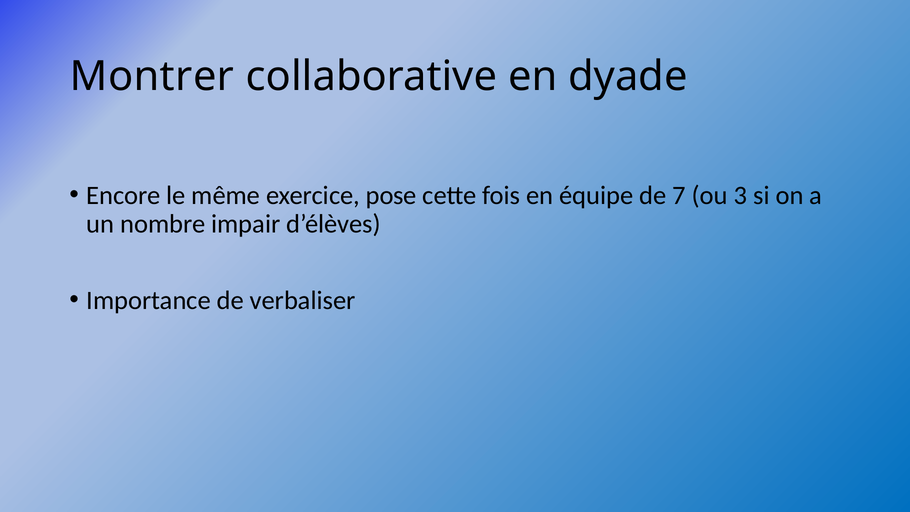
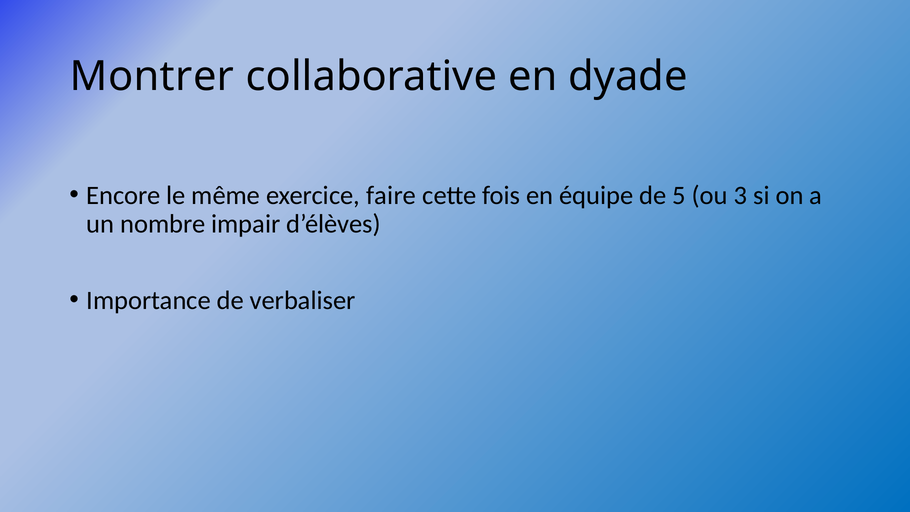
pose: pose -> faire
7: 7 -> 5
